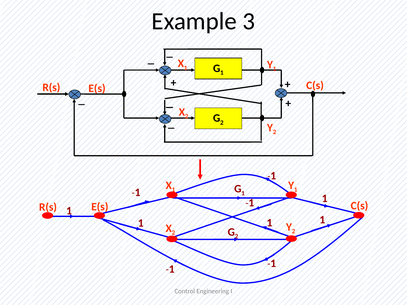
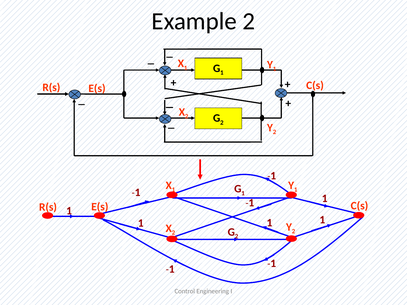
Example 3: 3 -> 2
